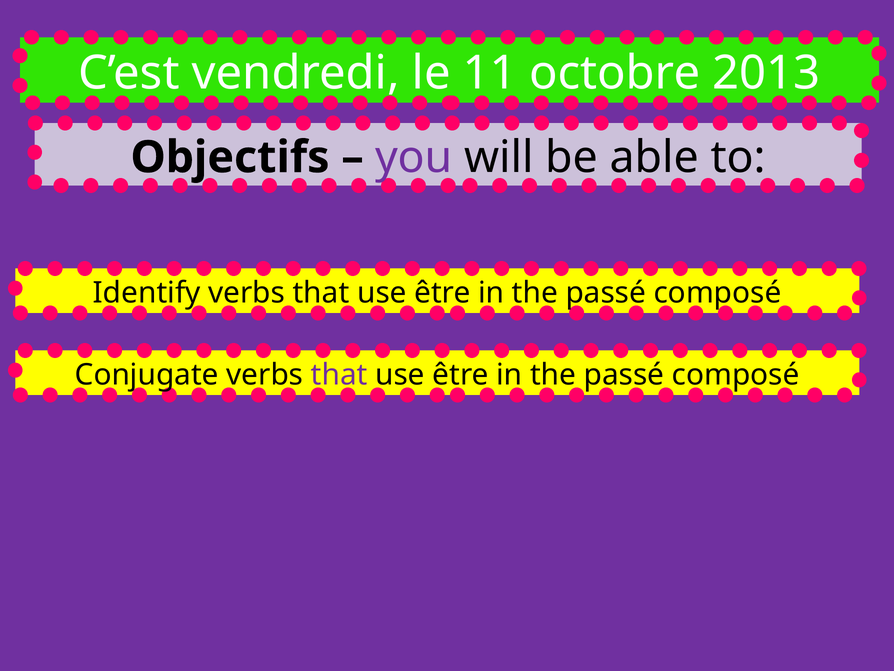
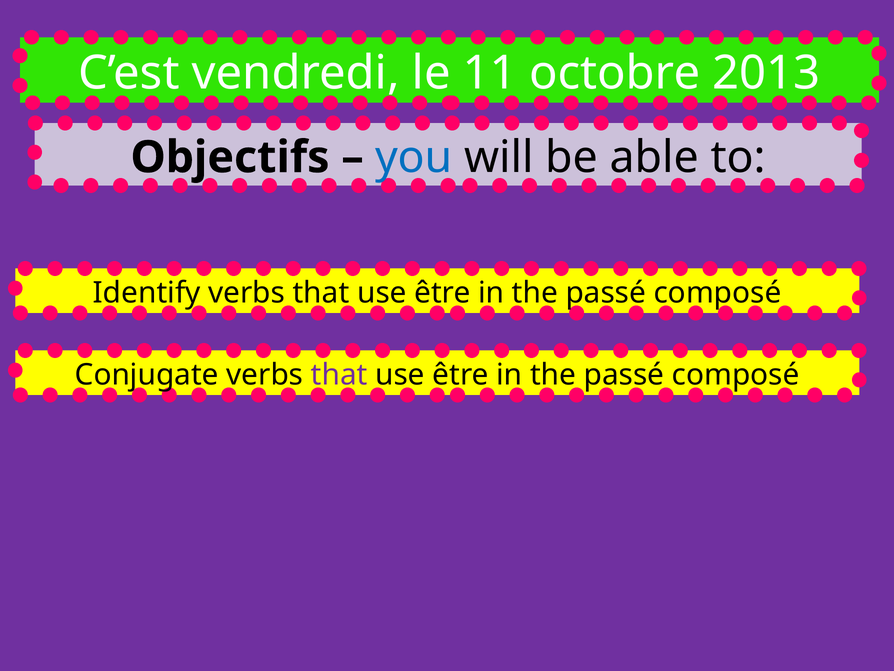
you colour: purple -> blue
